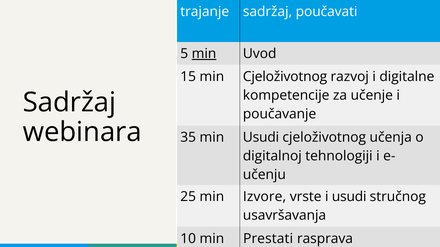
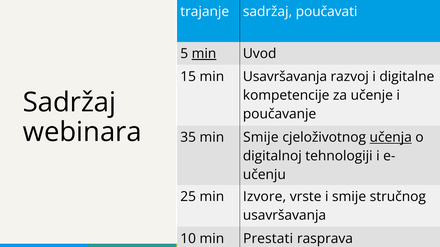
min Cjeloživotnog: Cjeloživotnog -> Usavršavanja
min Usudi: Usudi -> Smije
učenja underline: none -> present
i usudi: usudi -> smije
